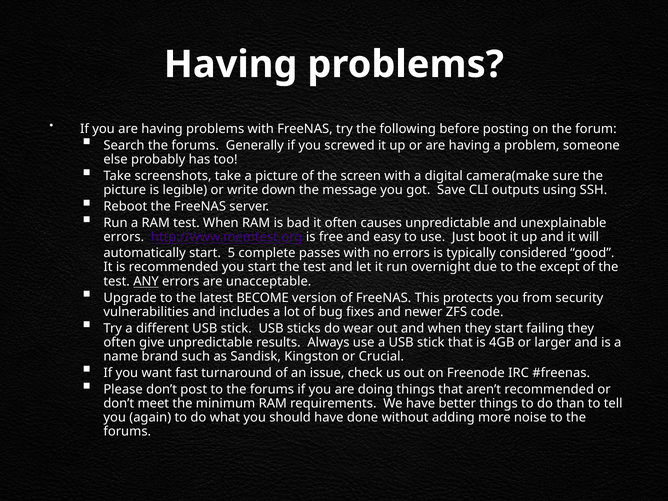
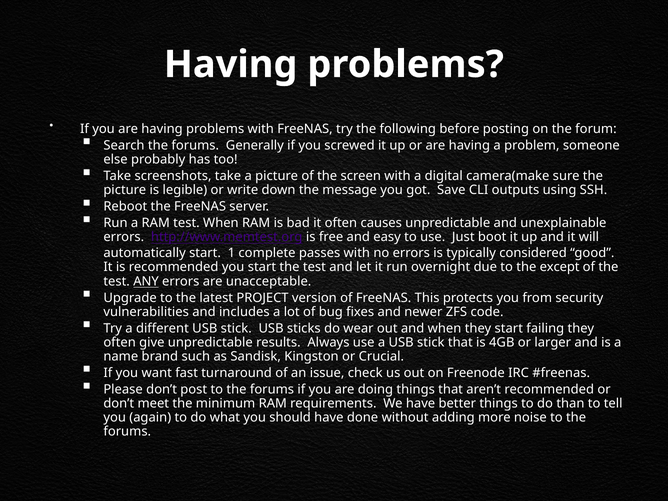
5: 5 -> 1
BECOME: BECOME -> PROJECT
